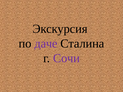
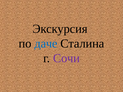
даче colour: purple -> blue
